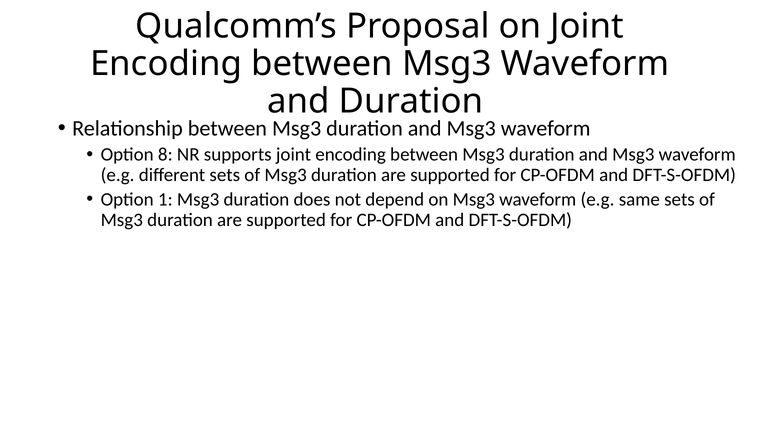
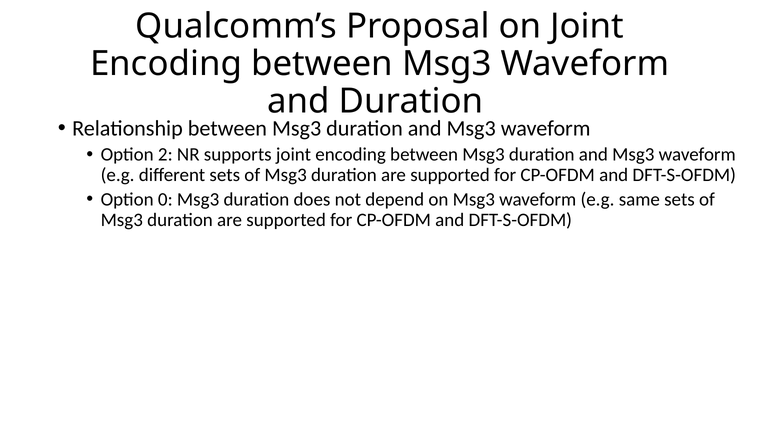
8: 8 -> 2
1: 1 -> 0
